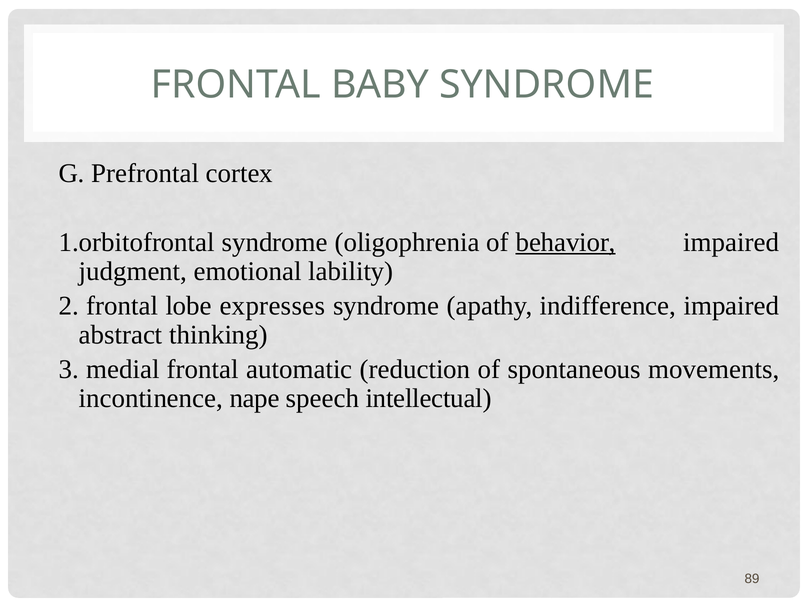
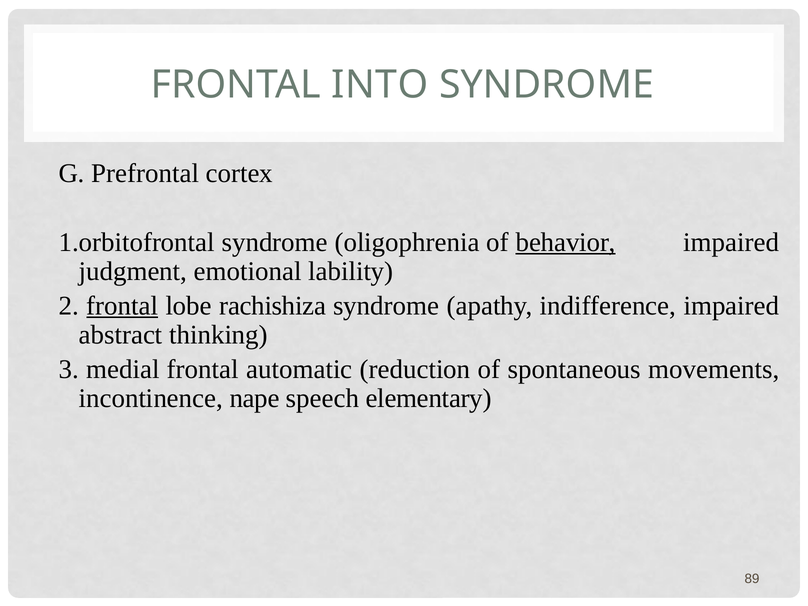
BABY: BABY -> INTO
frontal at (122, 306) underline: none -> present
expresses: expresses -> rachishiza
intellectual: intellectual -> elementary
